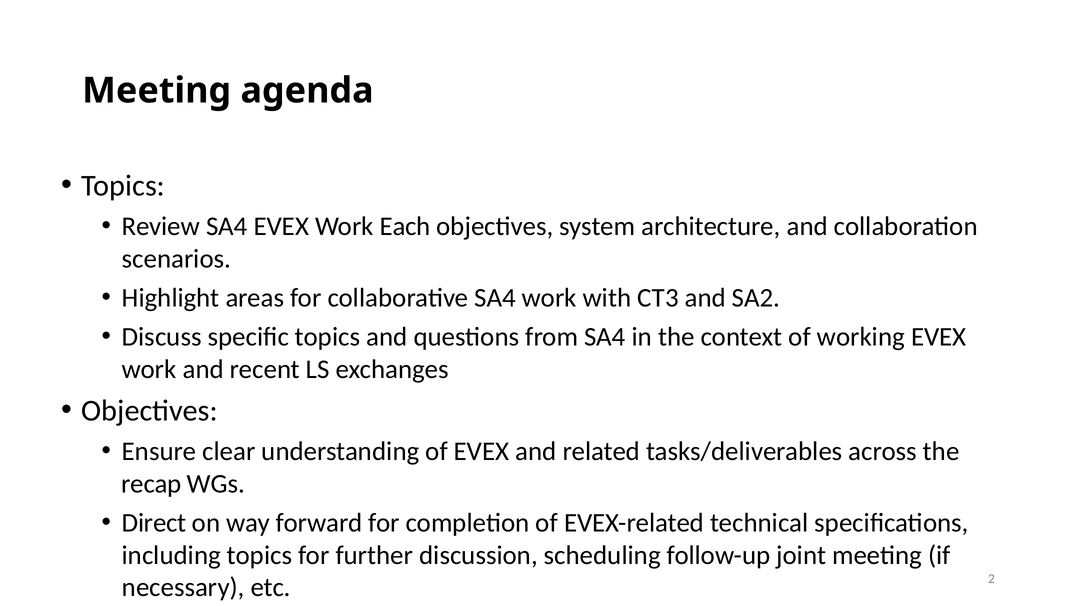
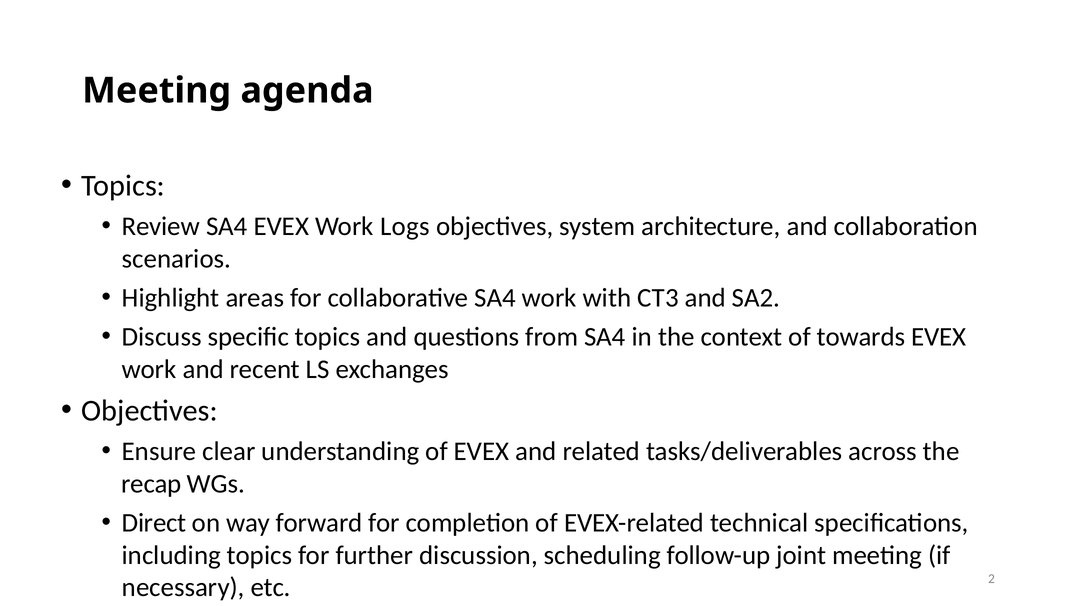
Each: Each -> Logs
working: working -> towards
